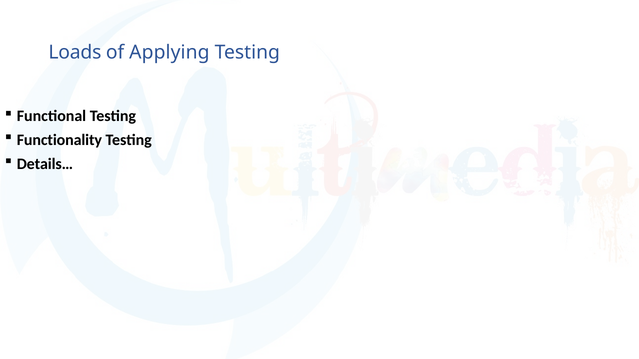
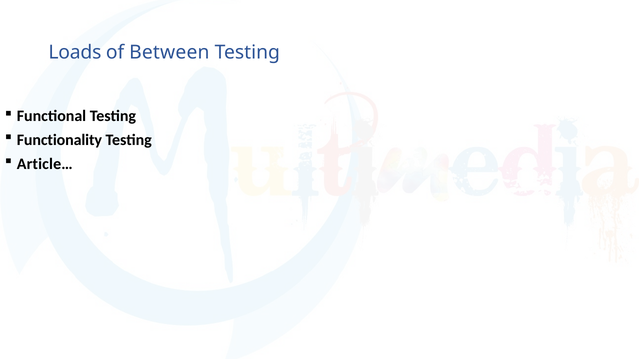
Applying: Applying -> Between
Details…: Details… -> Article…
